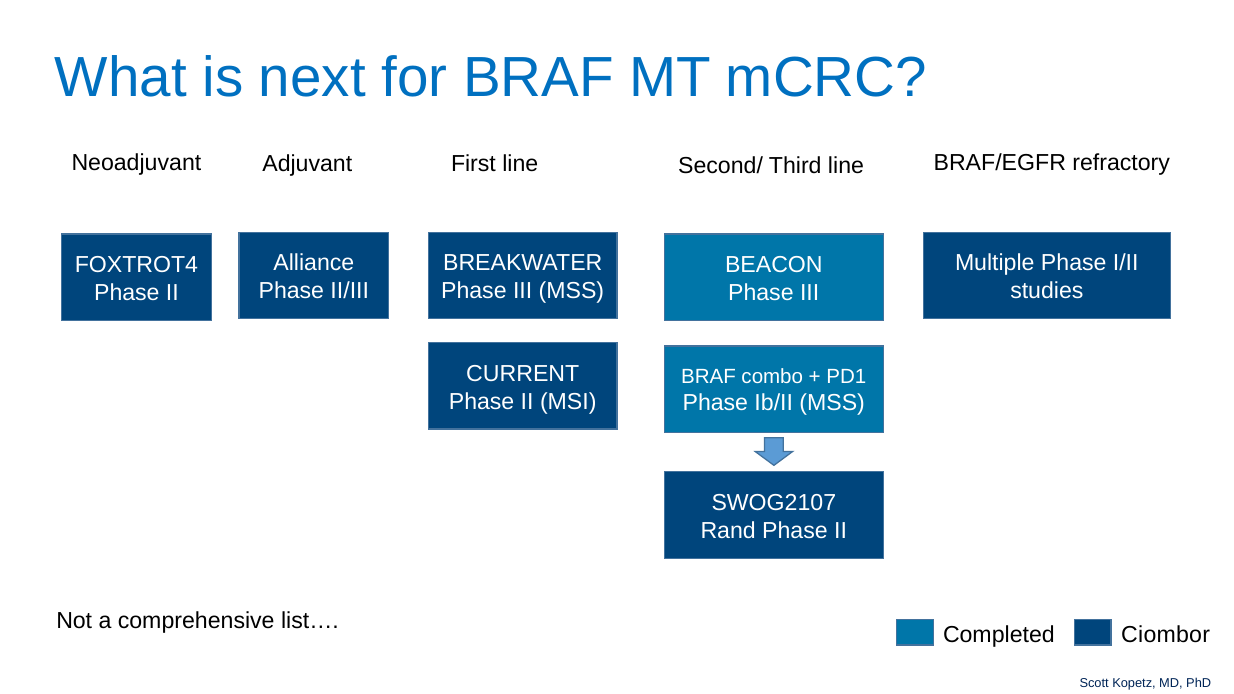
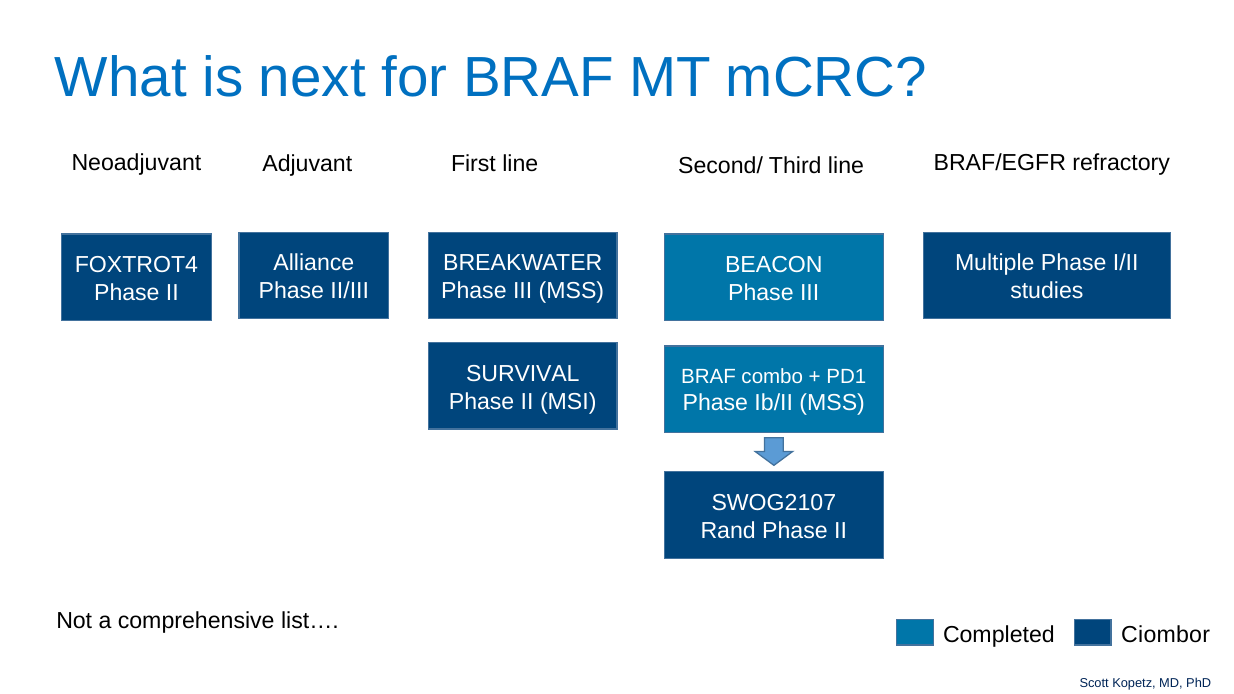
CURRENT: CURRENT -> SURVIVAL
